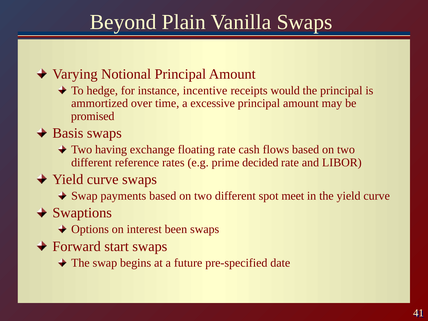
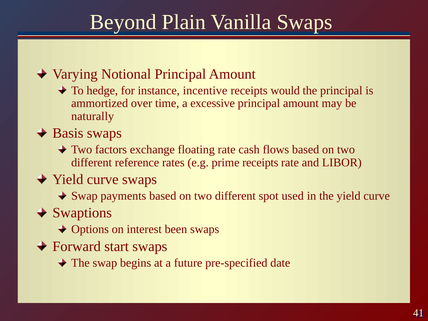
promised: promised -> naturally
having: having -> factors
prime decided: decided -> receipts
meet: meet -> used
